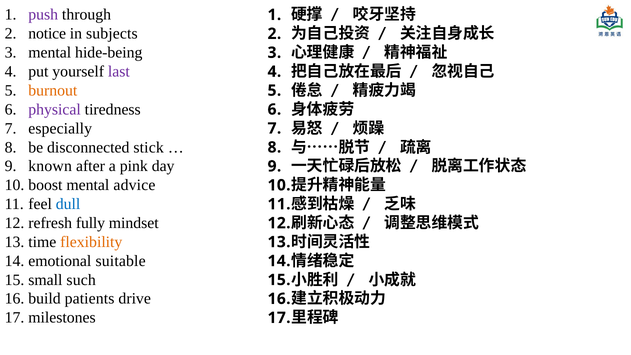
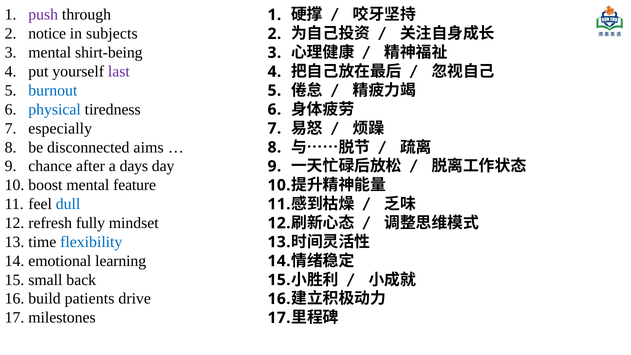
hide-being: hide-being -> shirt-being
burnout colour: orange -> blue
physical colour: purple -> blue
stick: stick -> aims
known: known -> chance
pink: pink -> days
advice: advice -> feature
flexibility colour: orange -> blue
suitable: suitable -> learning
such: such -> back
